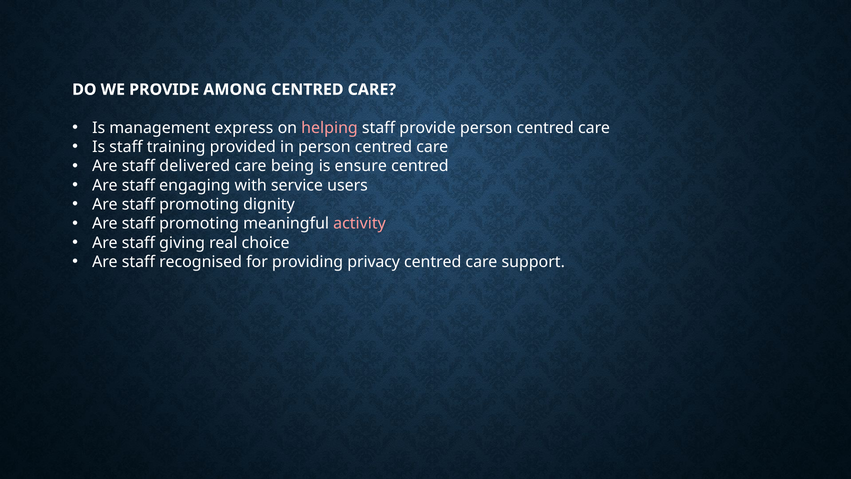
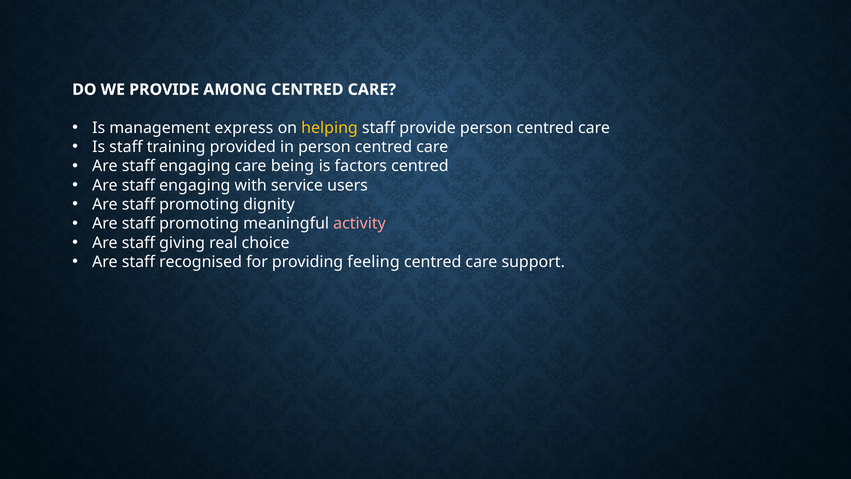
helping colour: pink -> yellow
delivered at (195, 166): delivered -> engaging
ensure: ensure -> factors
privacy: privacy -> feeling
